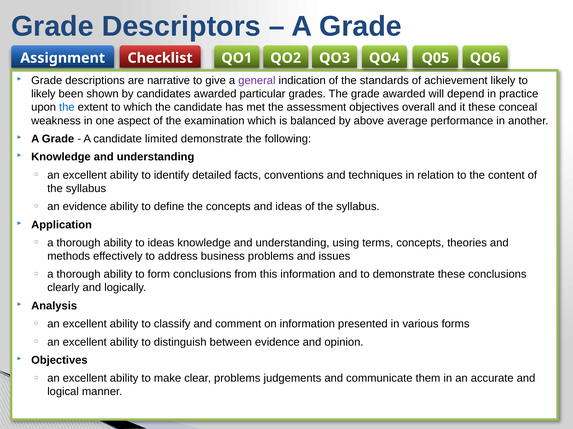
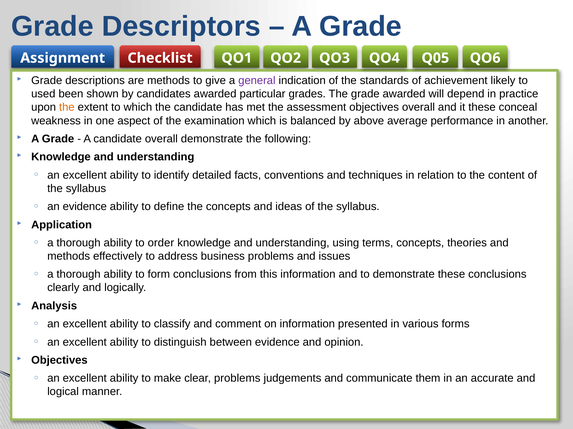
are narrative: narrative -> methods
likely at (43, 94): likely -> used
the at (67, 108) colour: blue -> orange
candidate limited: limited -> overall
to ideas: ideas -> order
